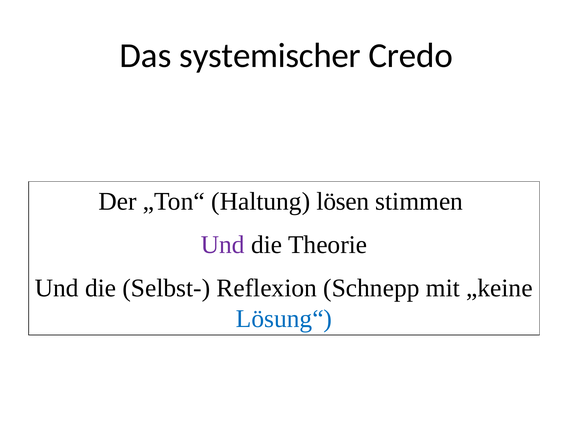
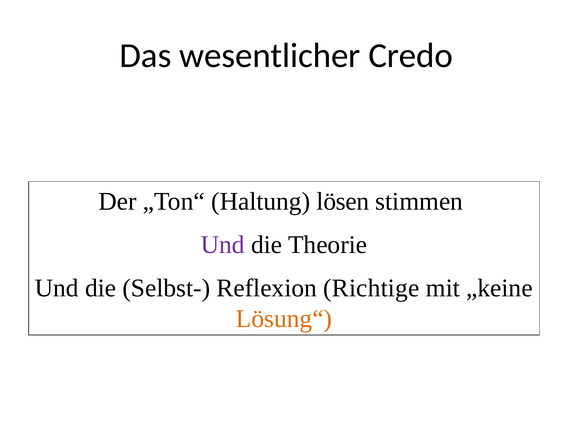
systemischer: systemischer -> wesentlicher
Schnepp: Schnepp -> Richtige
Lösung“ colour: blue -> orange
